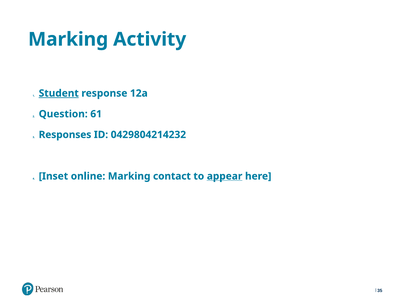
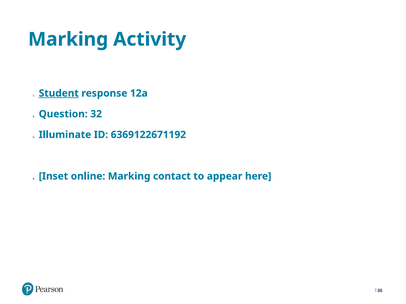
61: 61 -> 32
Responses: Responses -> Illuminate
0429804214232: 0429804214232 -> 6369122671192
appear underline: present -> none
